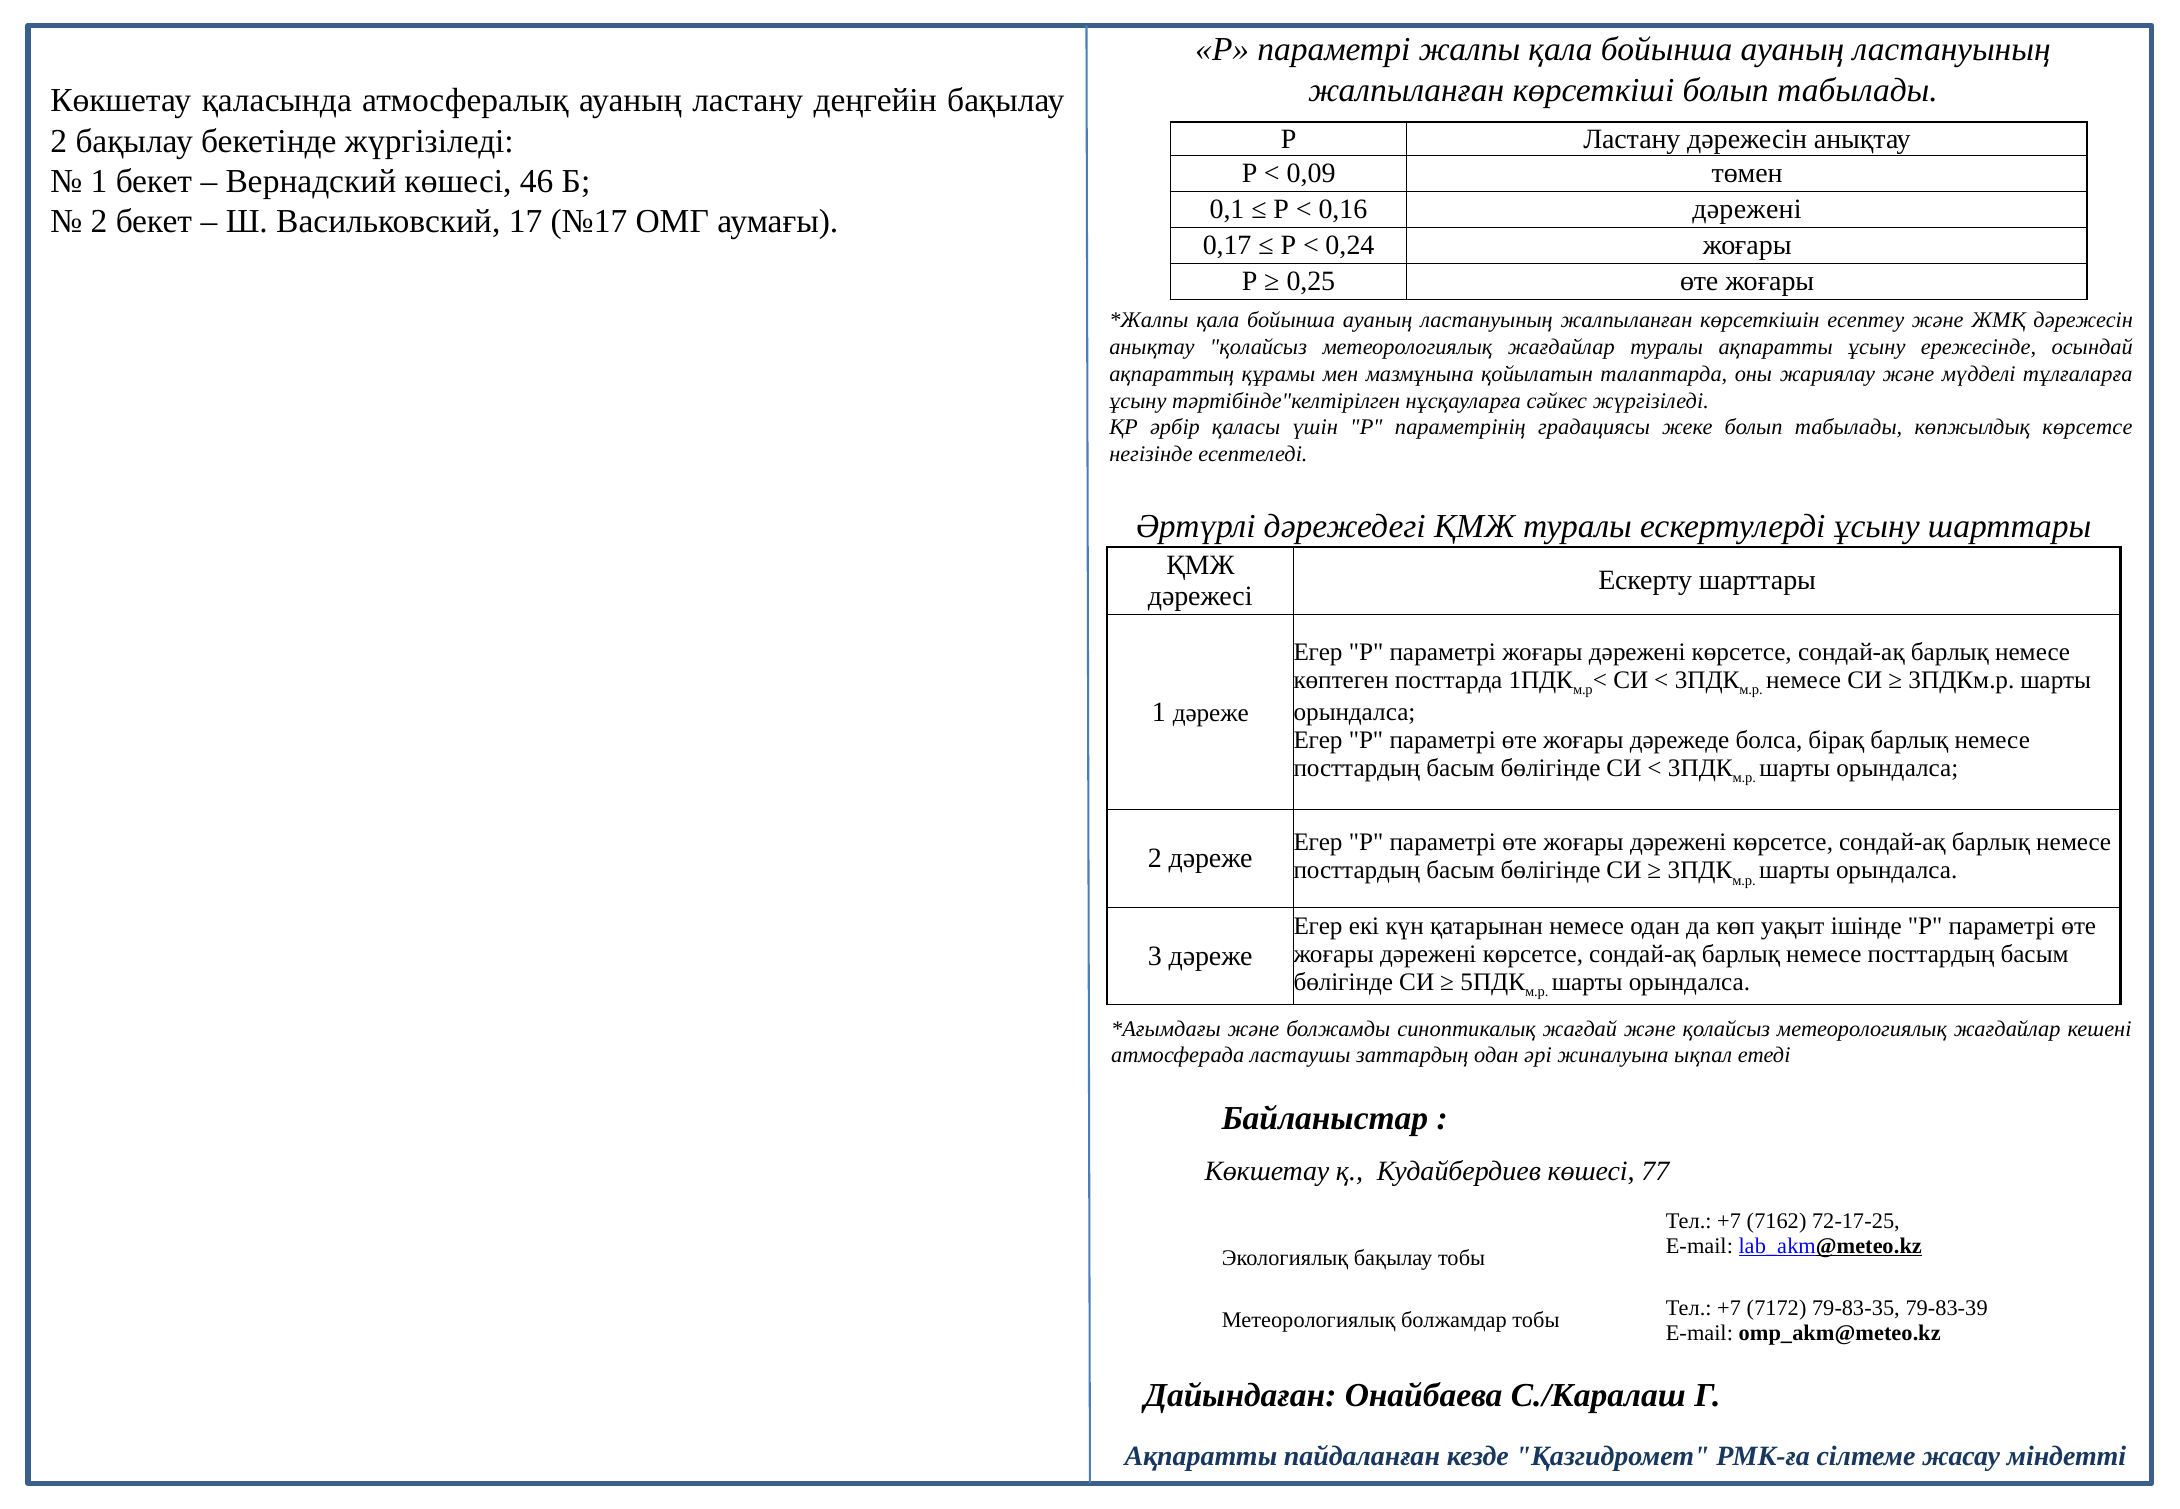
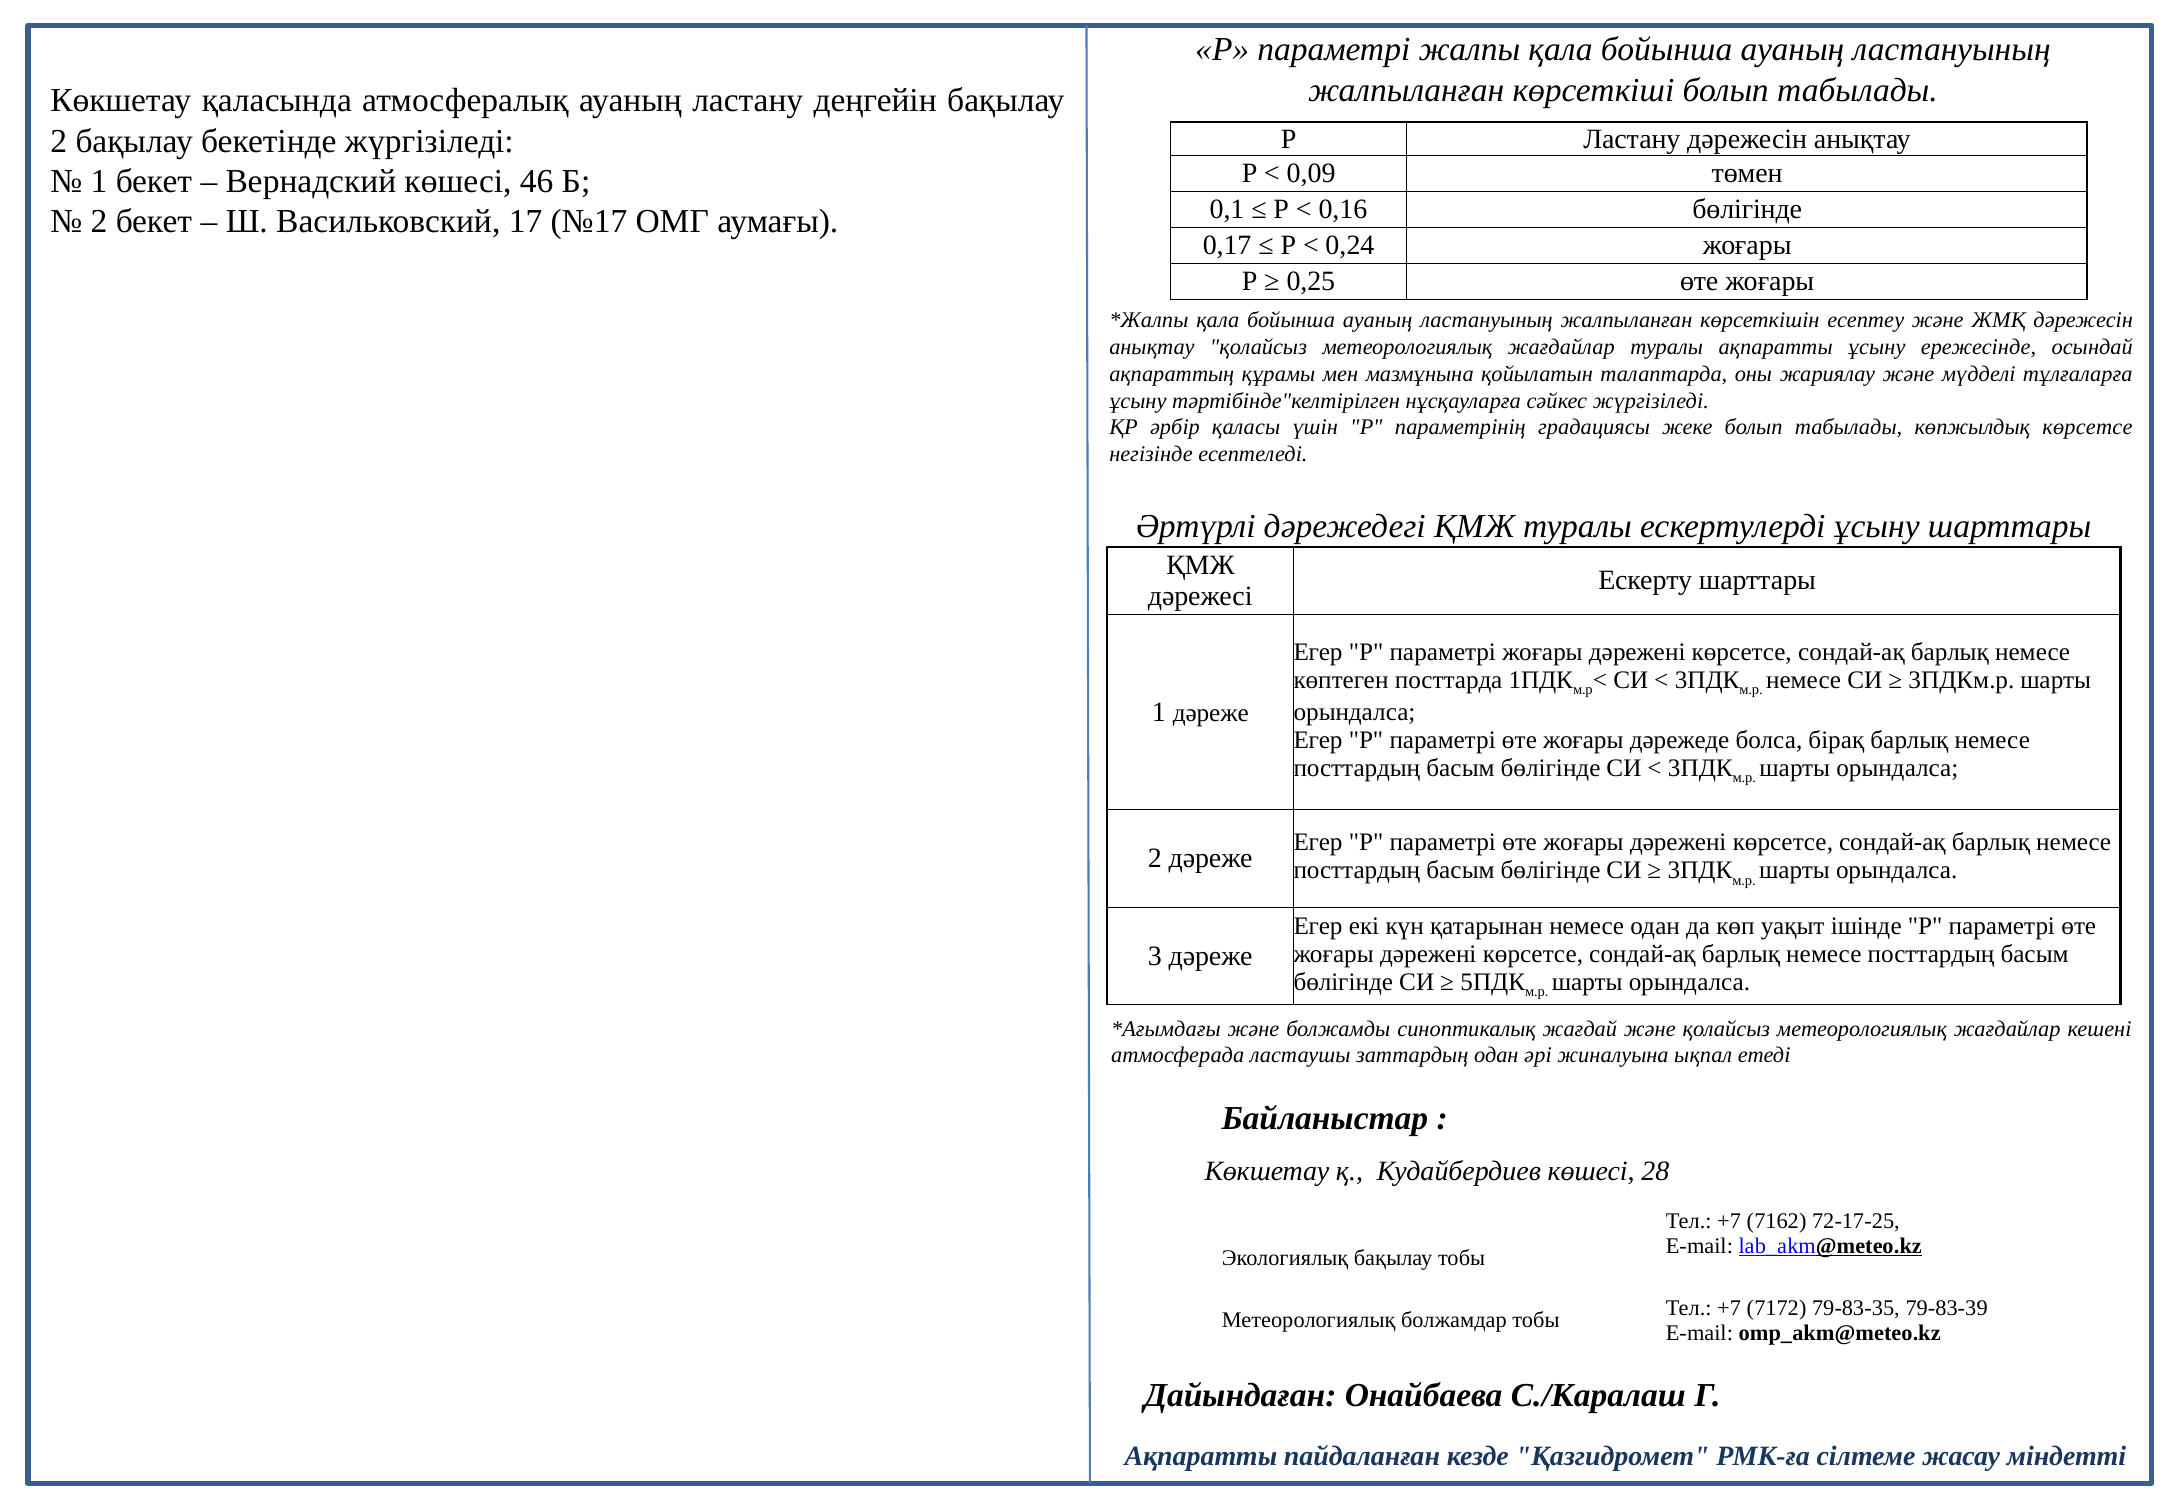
0,16 дәрежені: дәрежені -> бөлігінде
77: 77 -> 28
